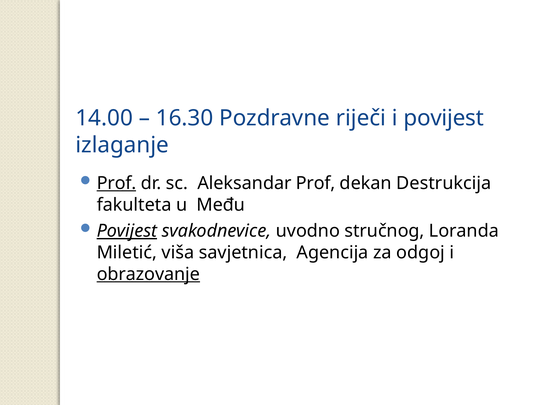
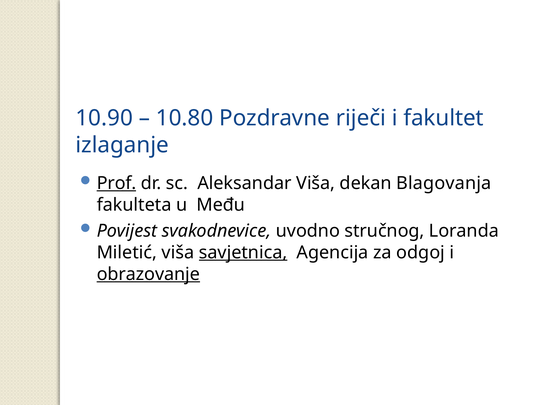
14.00: 14.00 -> 10.90
16.30: 16.30 -> 10.80
i povijest: povijest -> fakultet
Aleksandar Prof: Prof -> Viša
Destrukcija: Destrukcija -> Blagovanja
Povijest at (127, 231) underline: present -> none
savjetnica underline: none -> present
